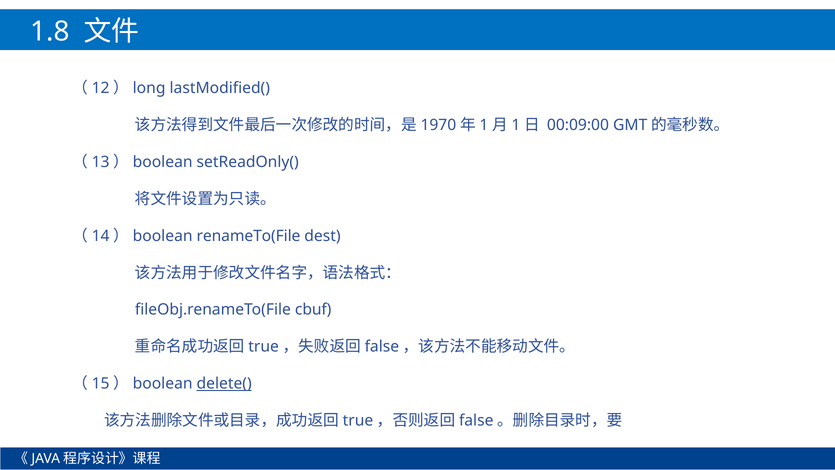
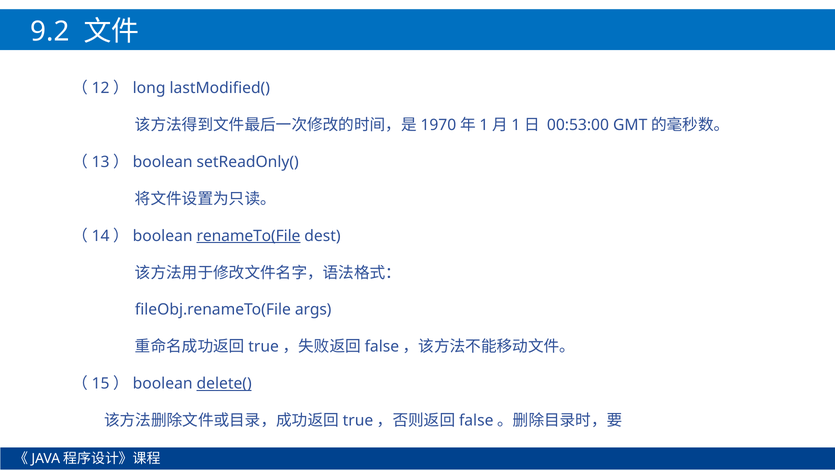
1.8: 1.8 -> 9.2
00:09:00: 00:09:00 -> 00:53:00
renameTo(File underline: none -> present
cbuf: cbuf -> args
